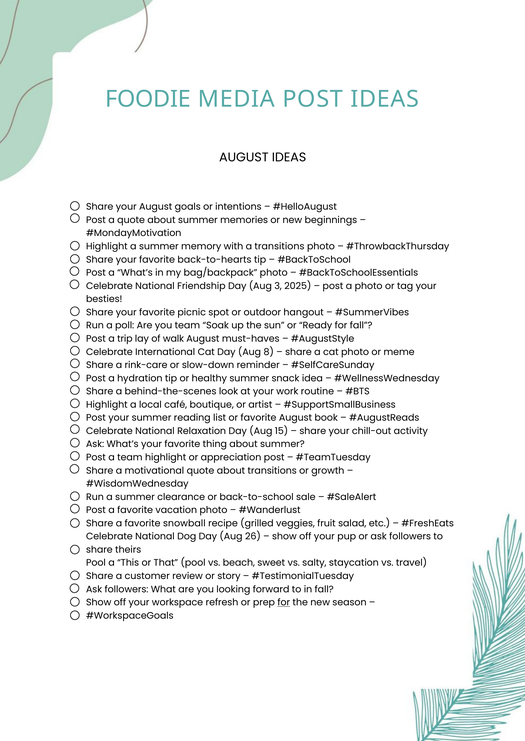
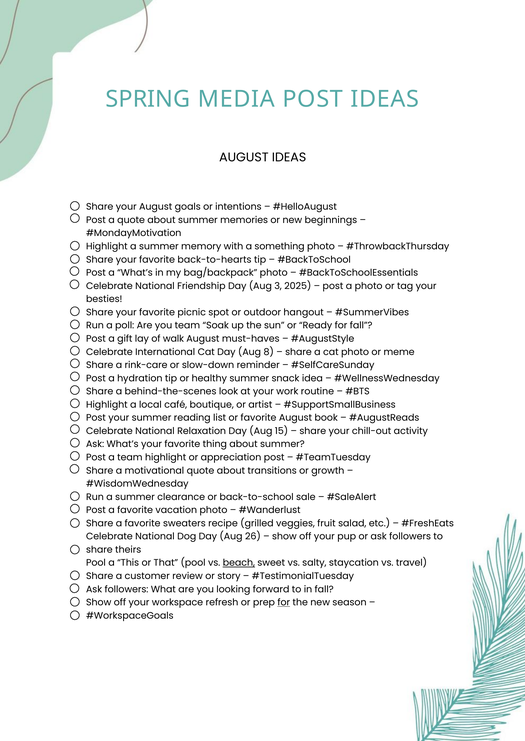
FOODIE: FOODIE -> SPRING
a transitions: transitions -> something
trip: trip -> gift
snowball: snowball -> sweaters
beach underline: none -> present
